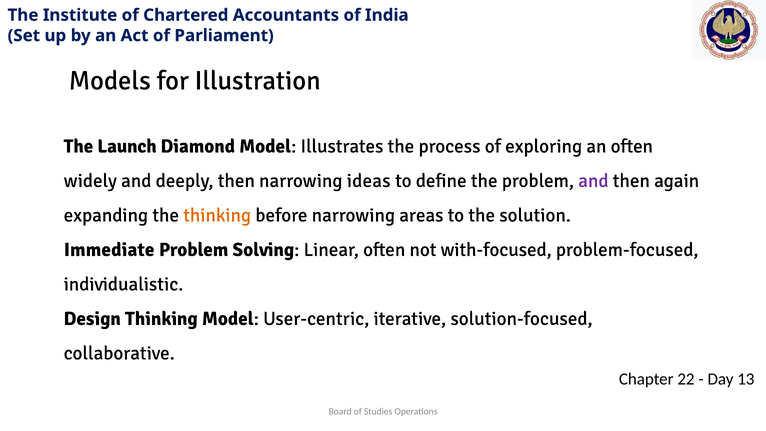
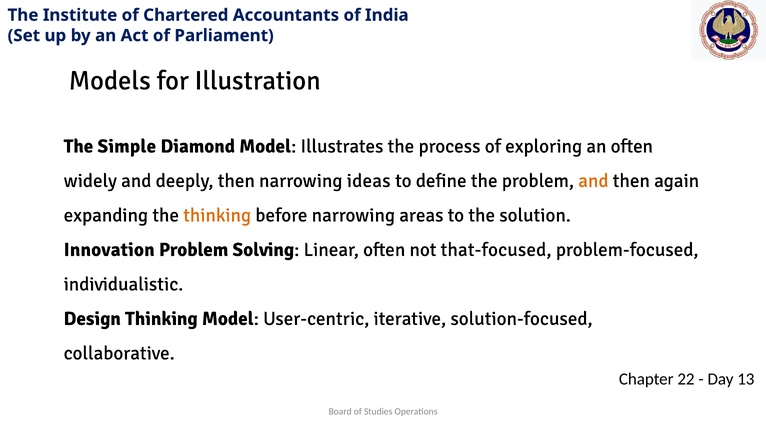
Launch: Launch -> Simple
and at (593, 181) colour: purple -> orange
Immediate: Immediate -> Innovation
with-focused: with-focused -> that-focused
